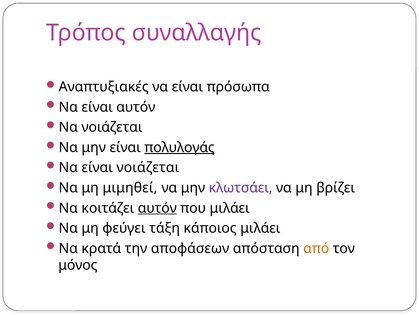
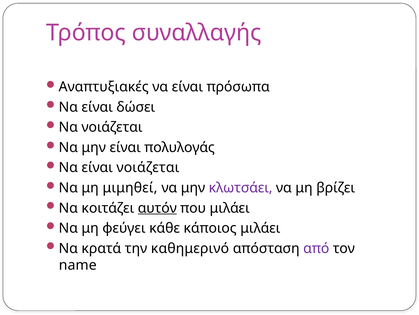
είναι αυτόν: αυτόν -> δώσει
πολυλογάς underline: present -> none
τάξη: τάξη -> κάθε
αποφάσεων: αποφάσεων -> καθημερινό
από colour: orange -> purple
μόνος: μόνος -> name
